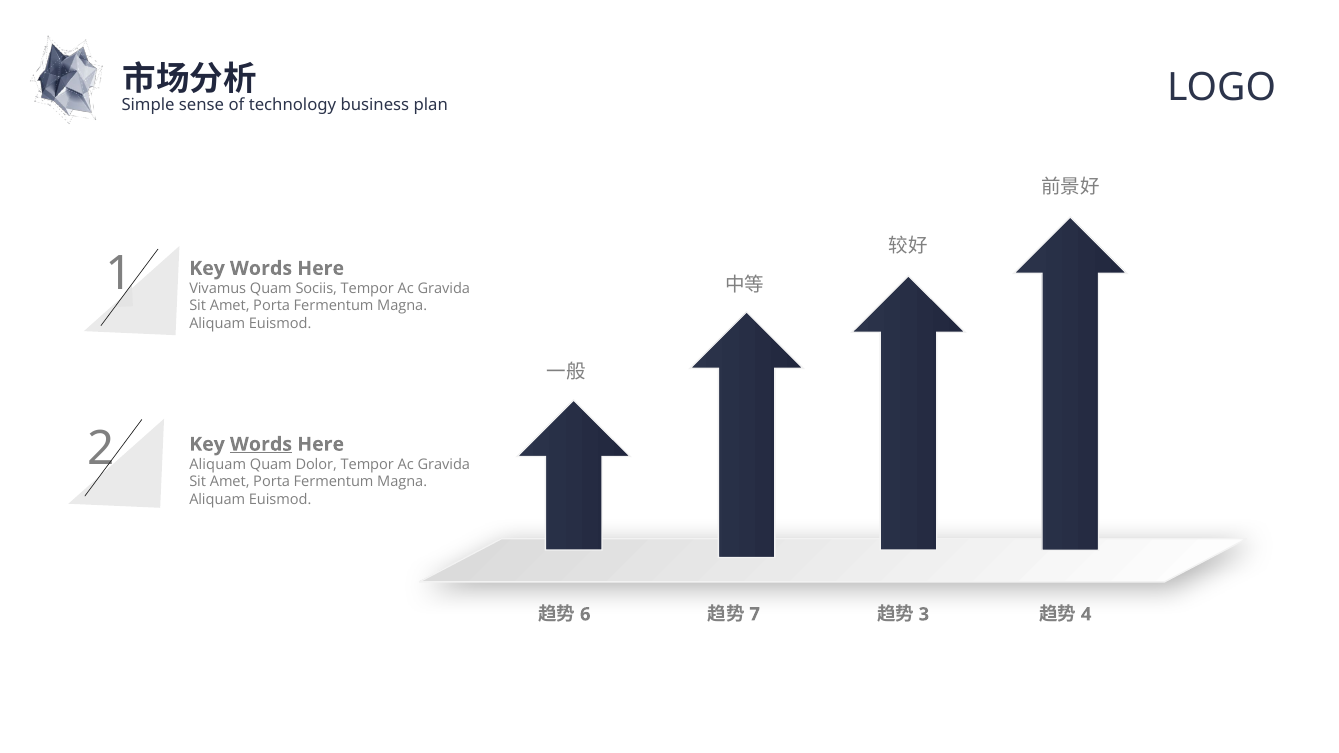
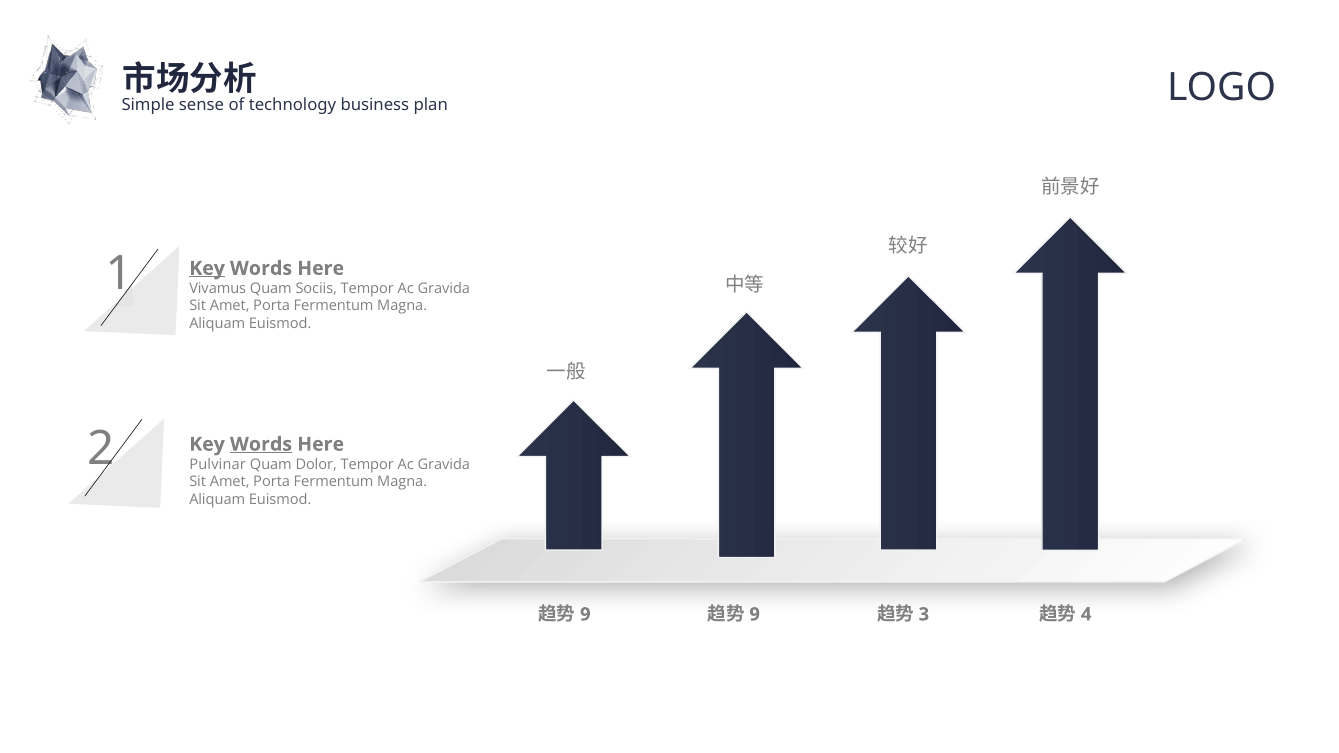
Key at (207, 268) underline: none -> present
Aliquam at (218, 465): Aliquam -> Pulvinar
6 at (585, 614): 6 -> 9
7 at (755, 614): 7 -> 9
